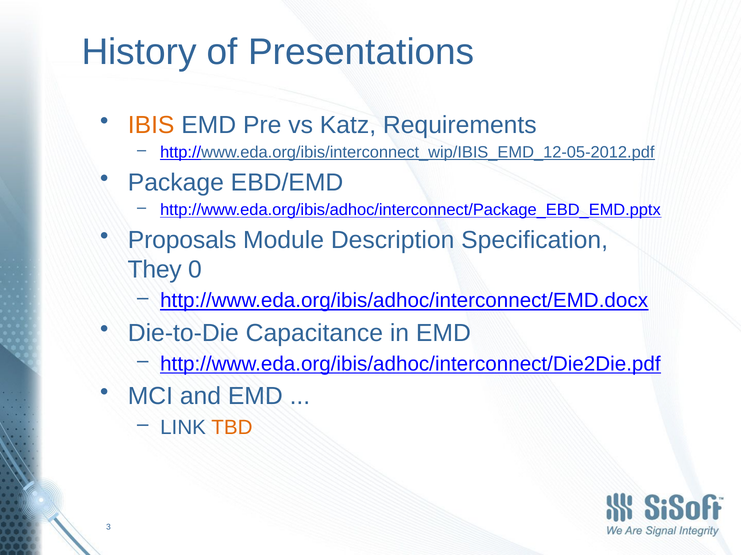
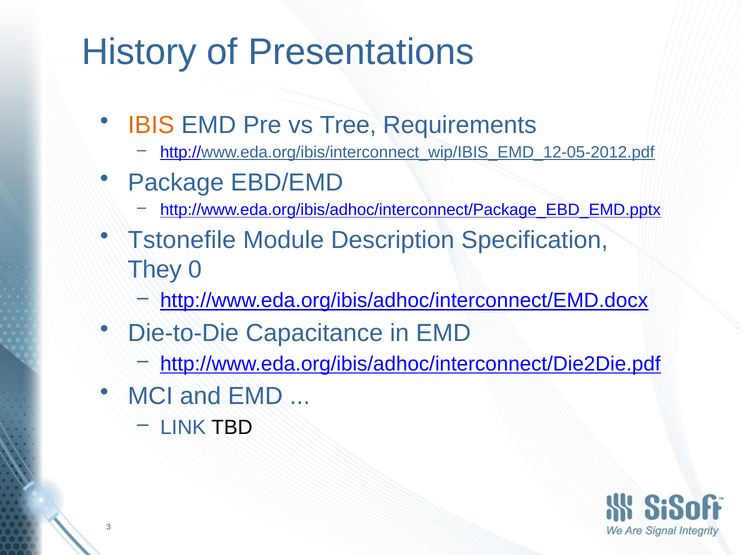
Katz: Katz -> Tree
Proposals: Proposals -> Tstonefile
TBD colour: orange -> black
